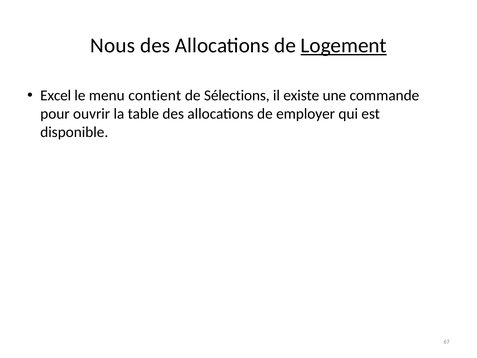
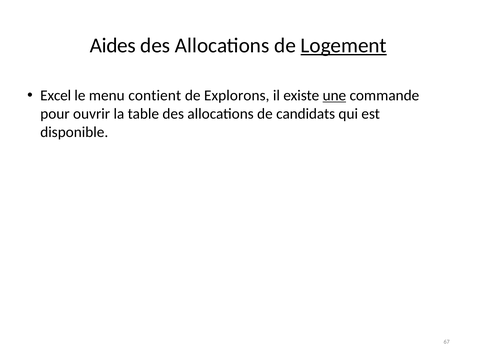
Nous: Nous -> Aides
Sélections: Sélections -> Explorons
une underline: none -> present
employer: employer -> candidats
